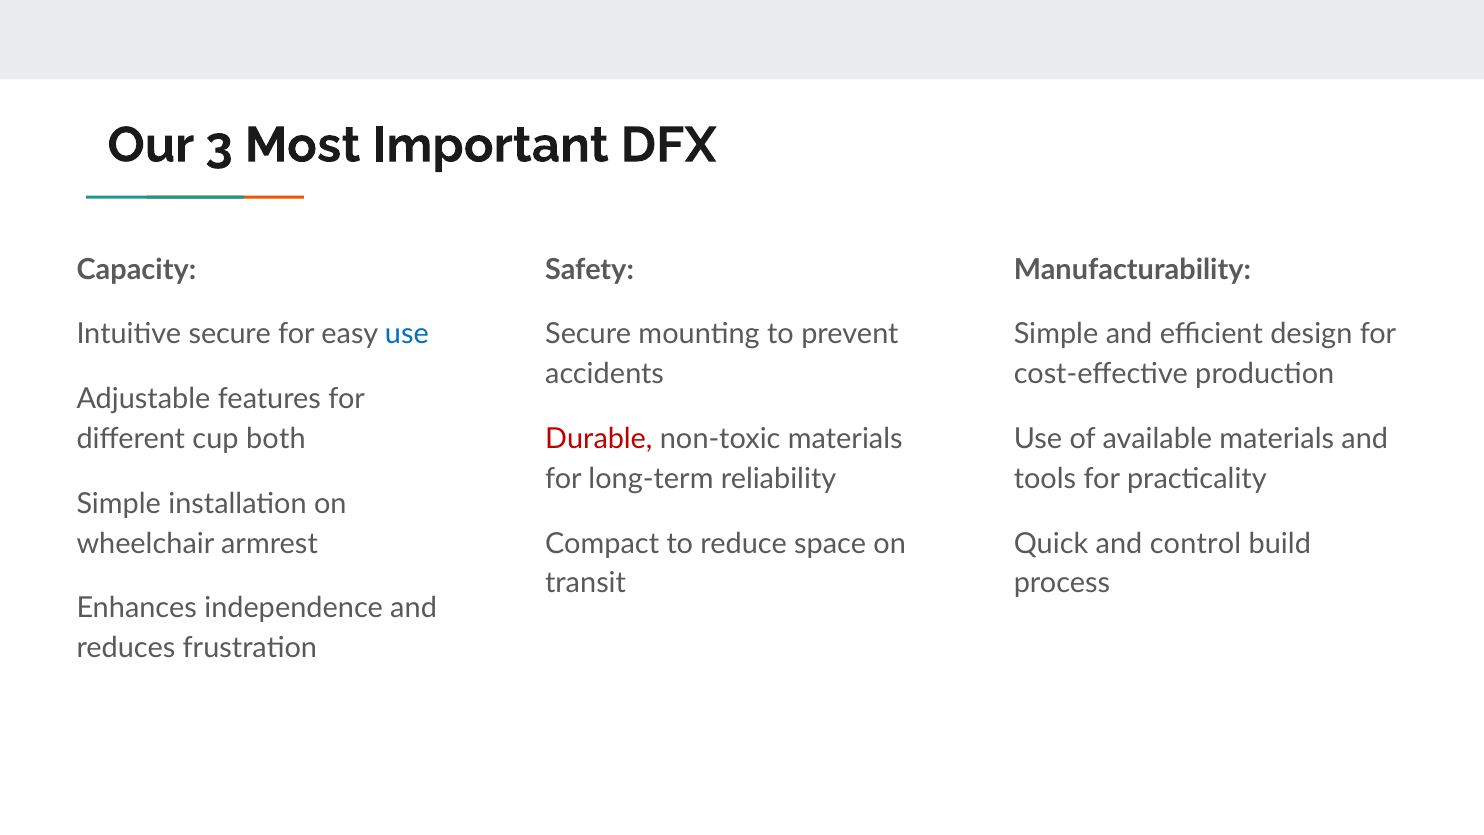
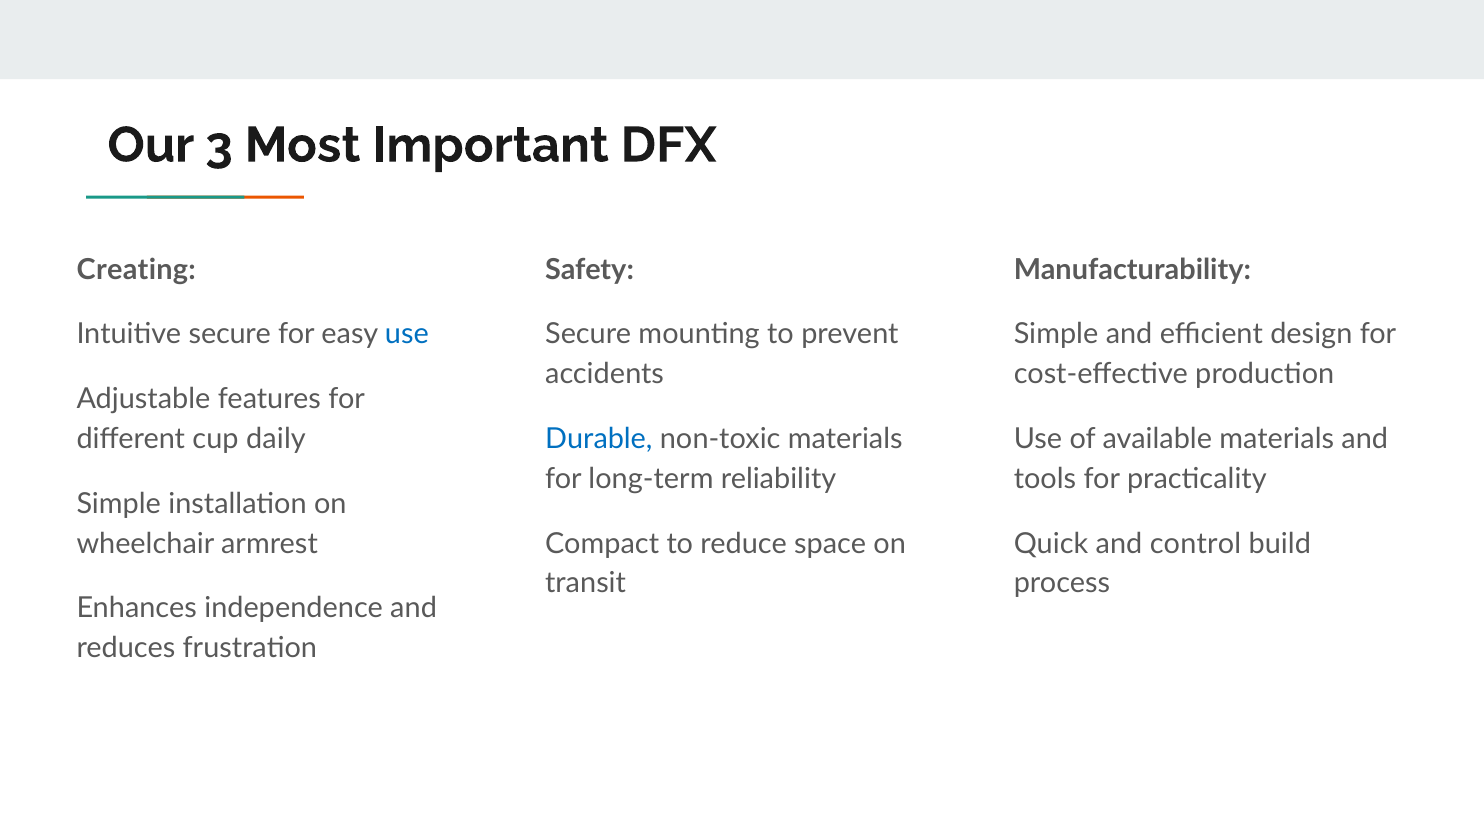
Capacity: Capacity -> Creating
both: both -> daily
Durable colour: red -> blue
